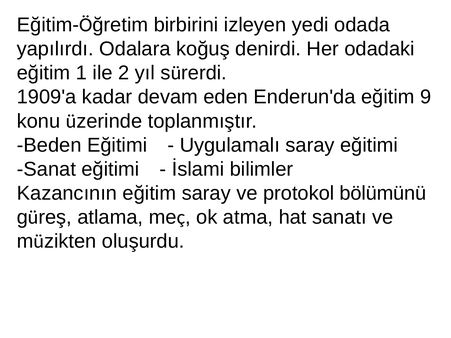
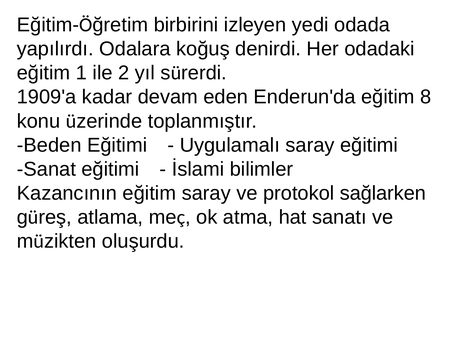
9: 9 -> 8
bölümünü: bölümünü -> sağlarken
